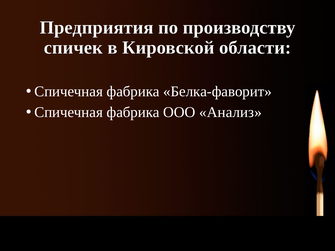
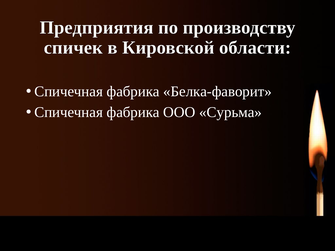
Анализ: Анализ -> Сурьма
